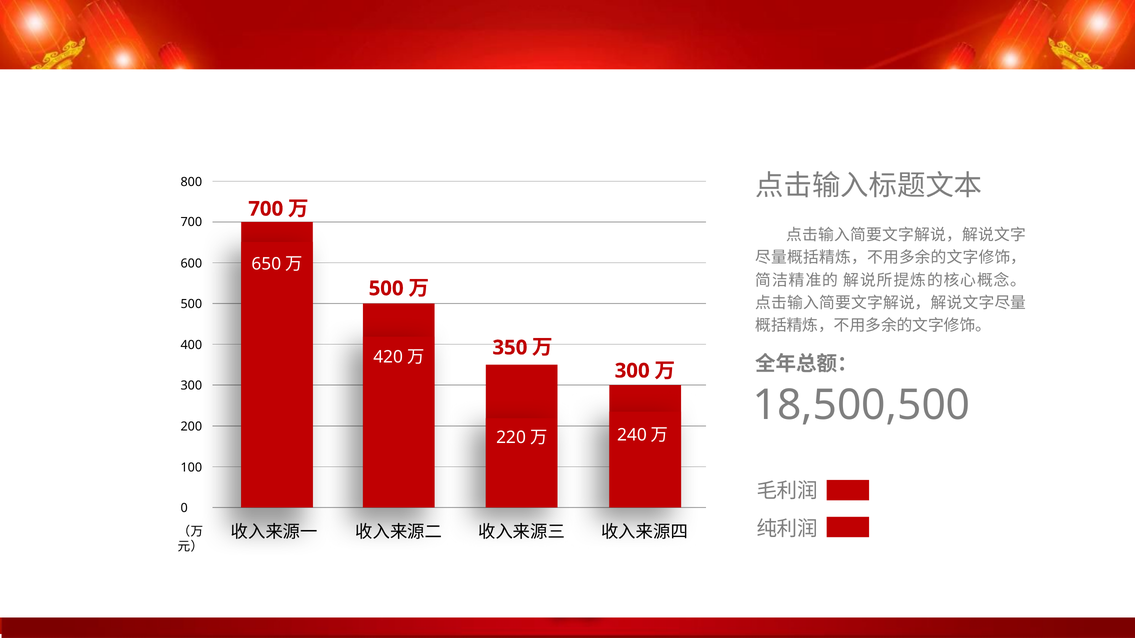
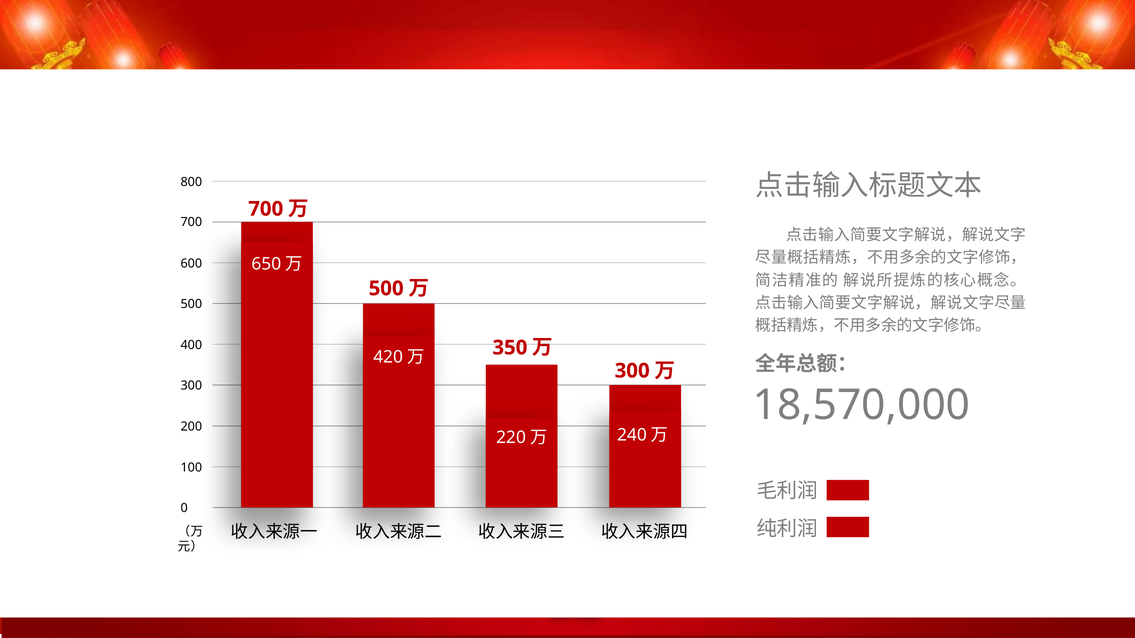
18,500,500: 18,500,500 -> 18,570,000
